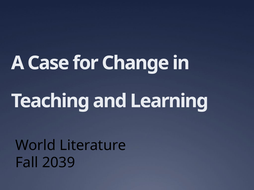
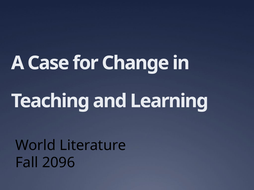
2039: 2039 -> 2096
